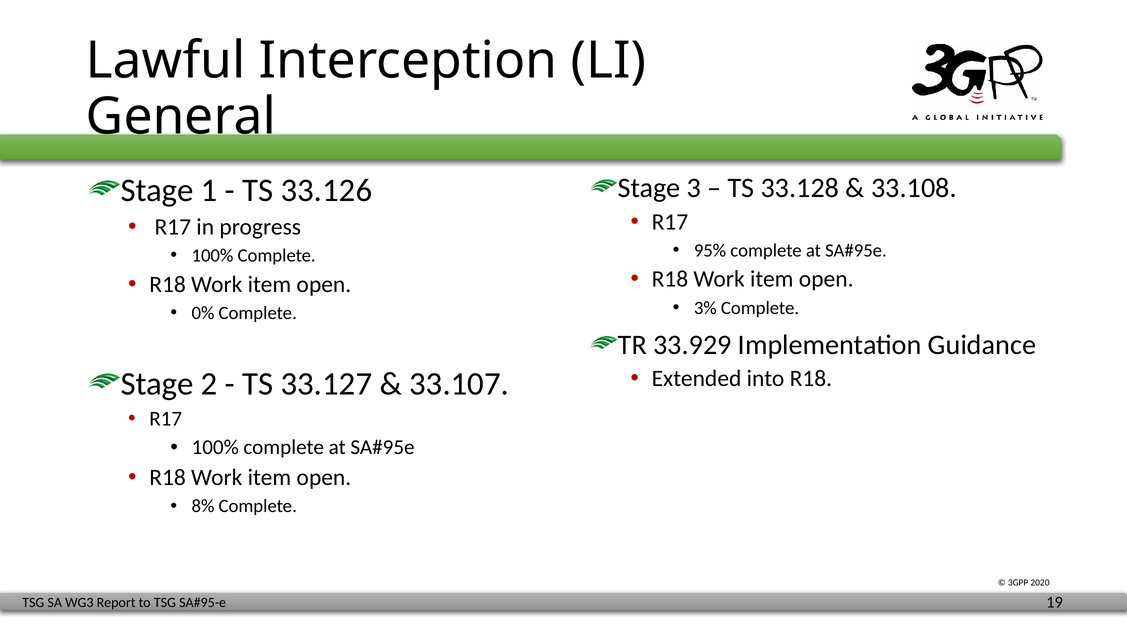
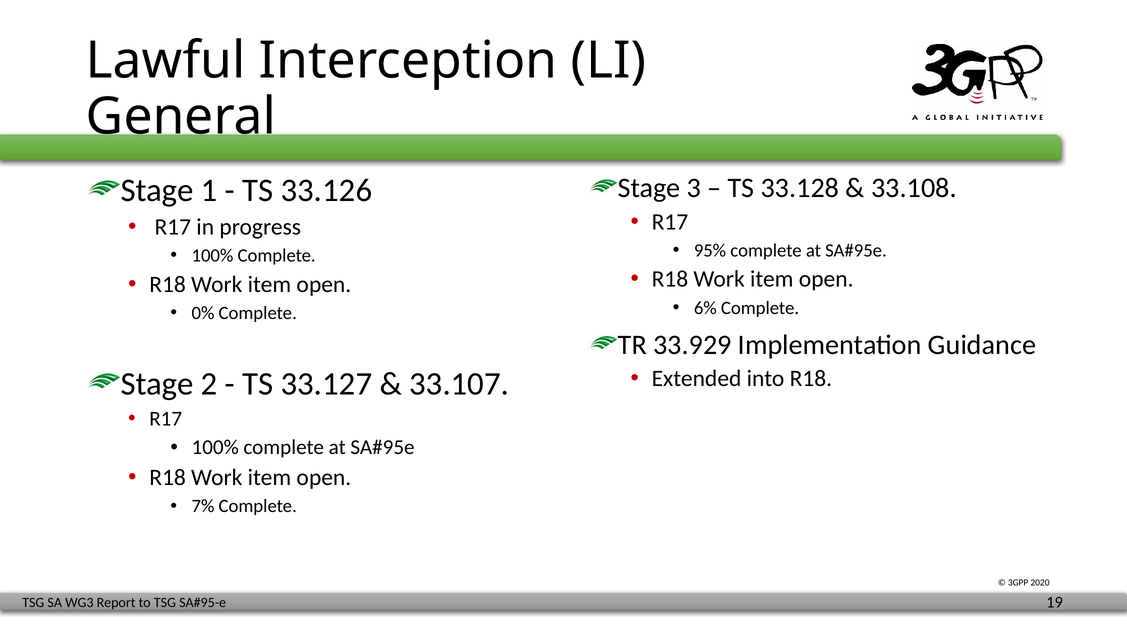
3%: 3% -> 6%
8%: 8% -> 7%
